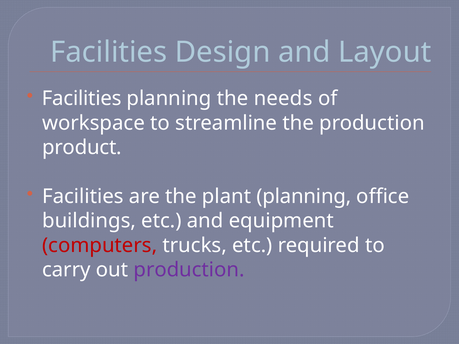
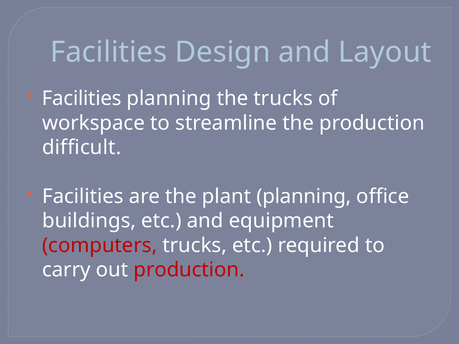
the needs: needs -> trucks
product: product -> difficult
production at (189, 270) colour: purple -> red
